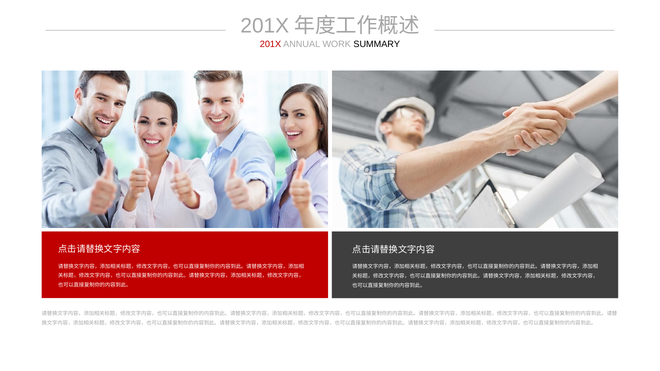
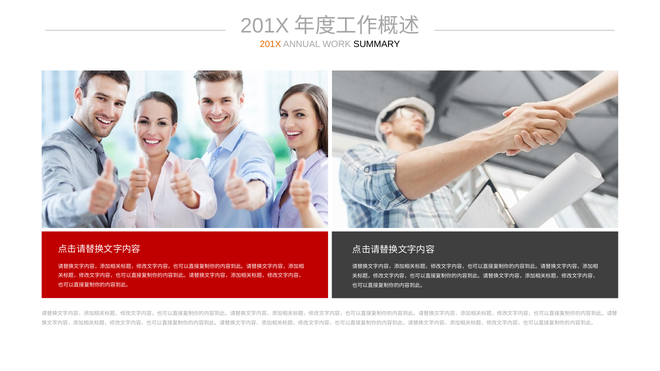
201X at (270, 44) colour: red -> orange
